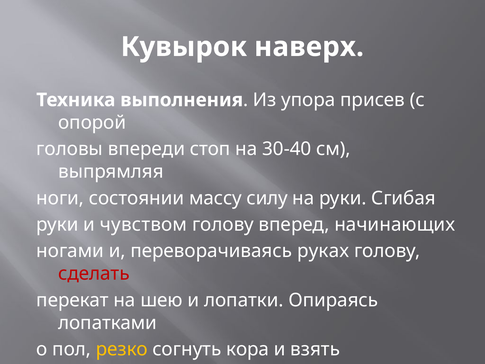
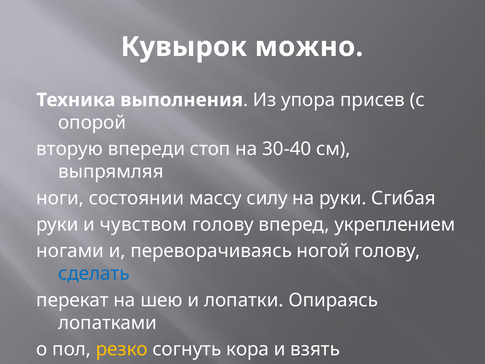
наверх: наверх -> можно
головы: головы -> вторую
начинающих: начинающих -> укреплением
руках: руках -> ногой
сделать colour: red -> blue
